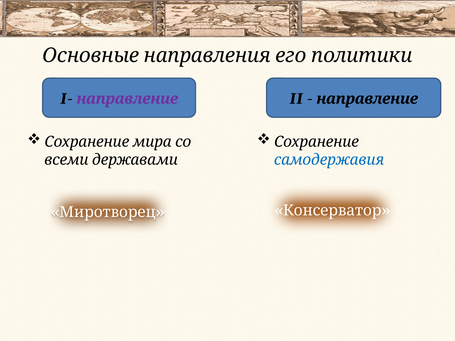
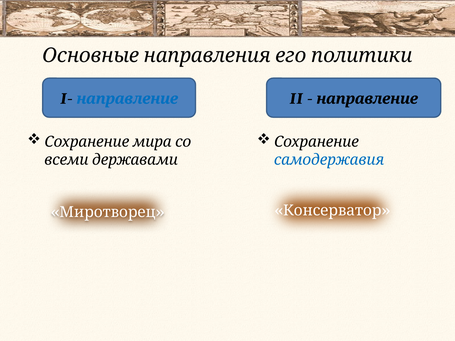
направление at (127, 99) colour: purple -> blue
